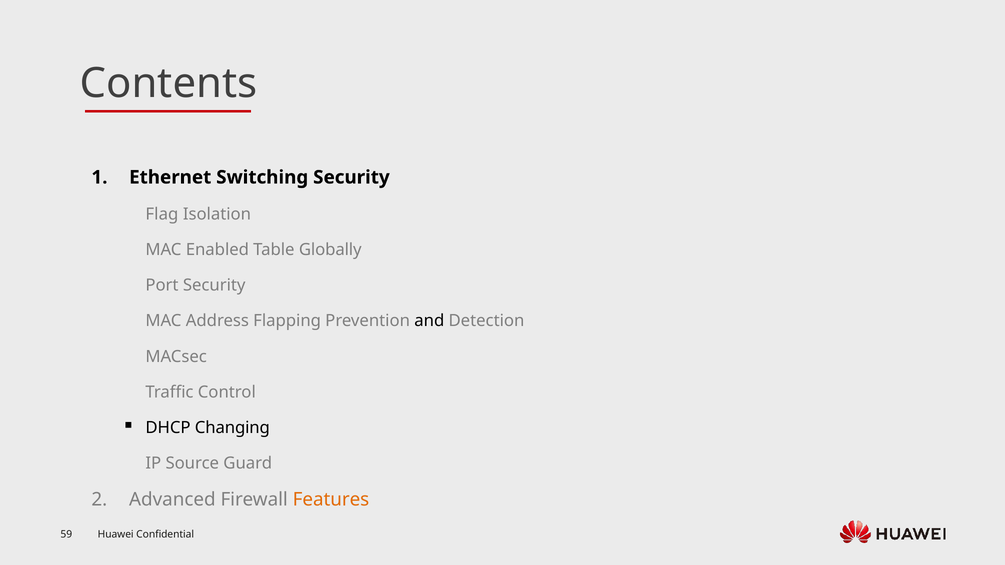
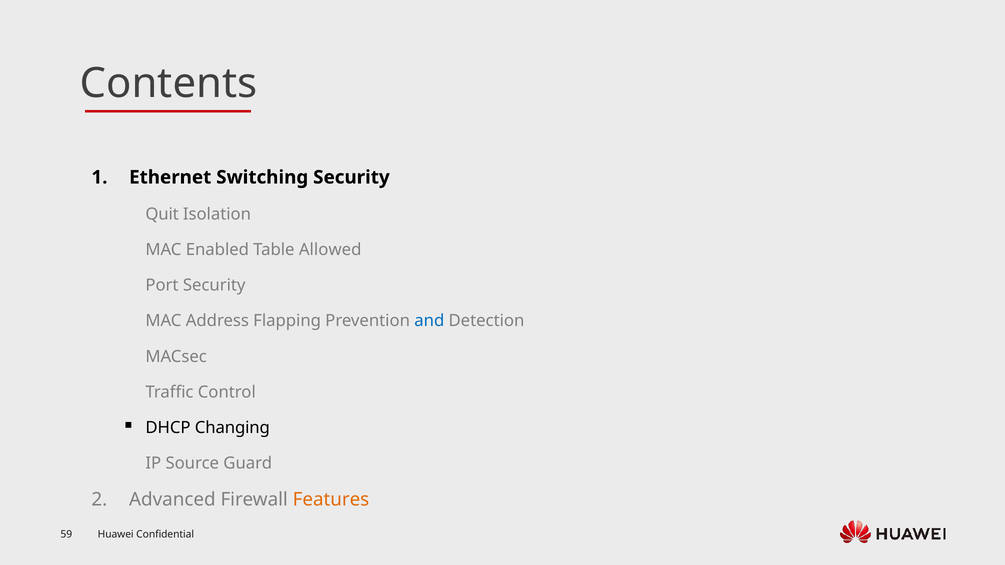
Flag: Flag -> Quit
Globally: Globally -> Allowed
and colour: black -> blue
